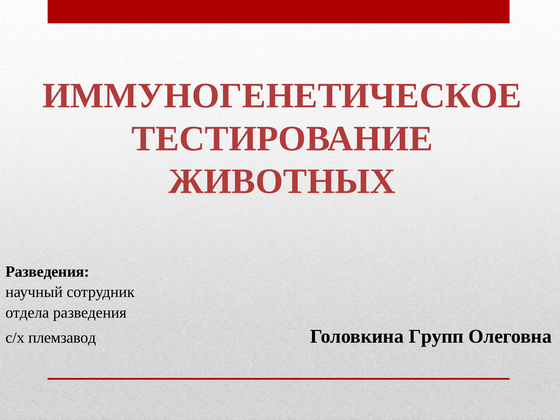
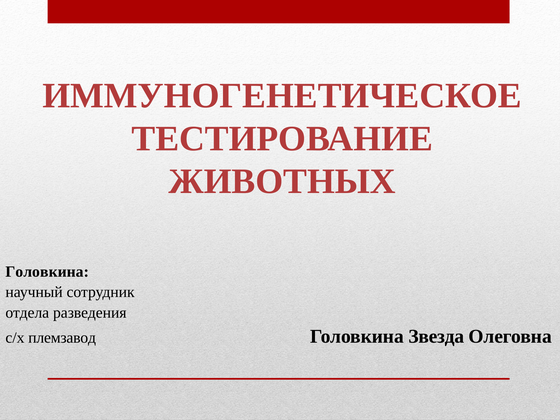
Разведения at (47, 272): Разведения -> Головкина
Групп: Групп -> Звезда
